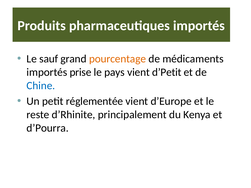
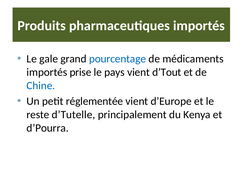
sauf: sauf -> gale
pourcentage colour: orange -> blue
d’Petit: d’Petit -> d’Tout
d’Rhinite: d’Rhinite -> d’Tutelle
